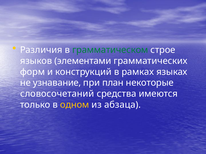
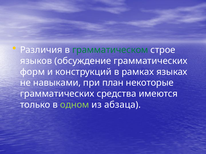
элементами: элементами -> обсуждение
узнавание: узнавание -> навыками
словосочетаний at (57, 94): словосочетаний -> грамматических
одном colour: yellow -> light green
